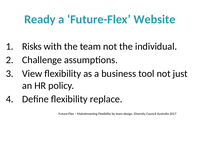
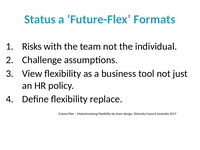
Ready: Ready -> Status
Website: Website -> Formats
